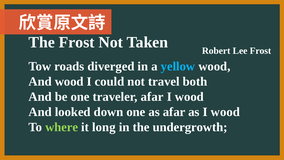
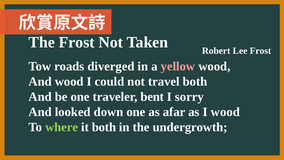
yellow colour: light blue -> pink
traveler afar: afar -> bent
wood at (189, 97): wood -> sorry
it long: long -> both
